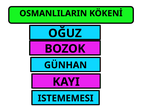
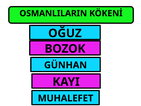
ISTEMEMESI: ISTEMEMESI -> MUHALEFET
